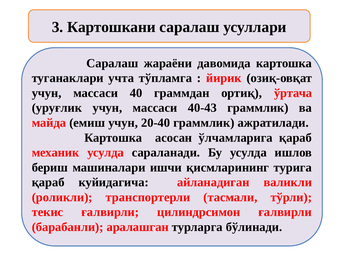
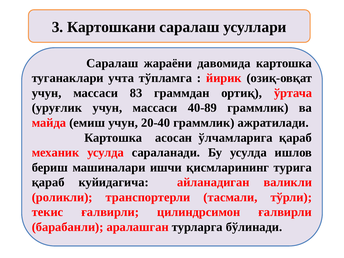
40: 40 -> 83
40-43: 40-43 -> 40-89
